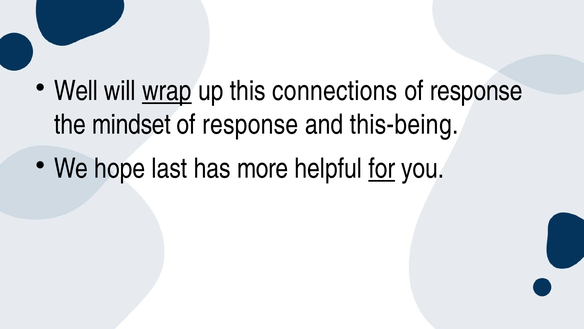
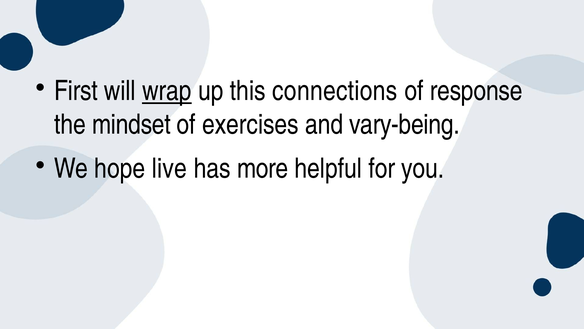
Well: Well -> First
response at (250, 124): response -> exercises
this-being: this-being -> vary-being
last: last -> live
for underline: present -> none
